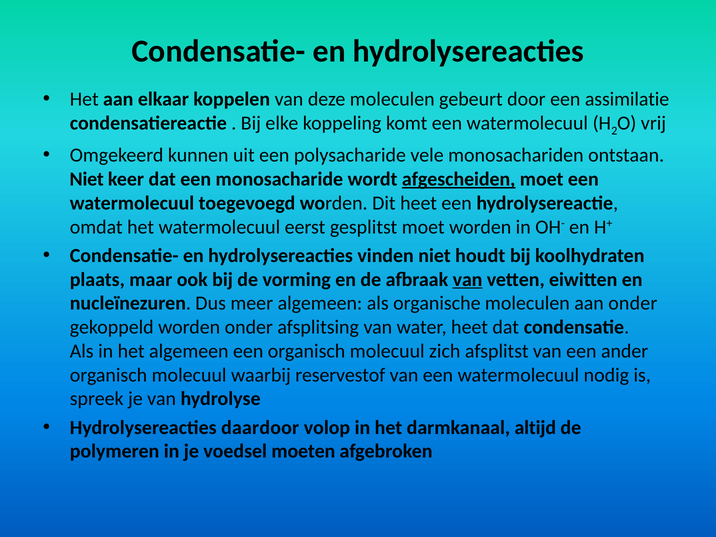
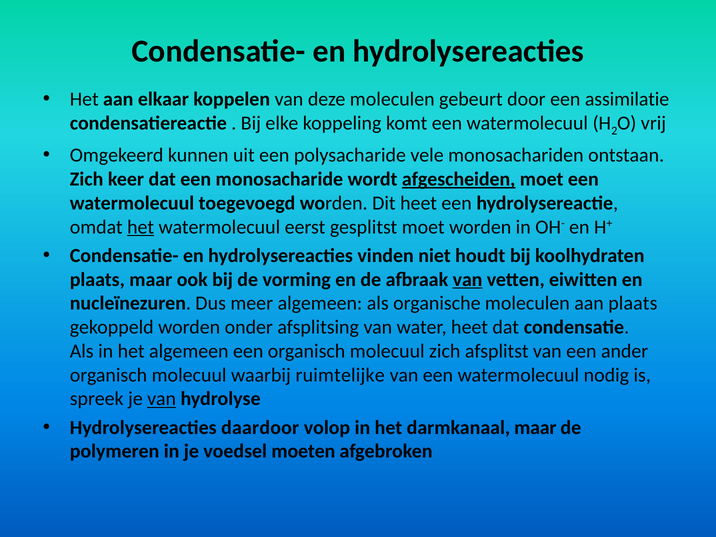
Niet at (87, 179): Niet -> Zich
het at (141, 227) underline: none -> present
aan onder: onder -> plaats
reservestof: reservestof -> ruimtelijke
van at (162, 399) underline: none -> present
darmkanaal altijd: altijd -> maar
